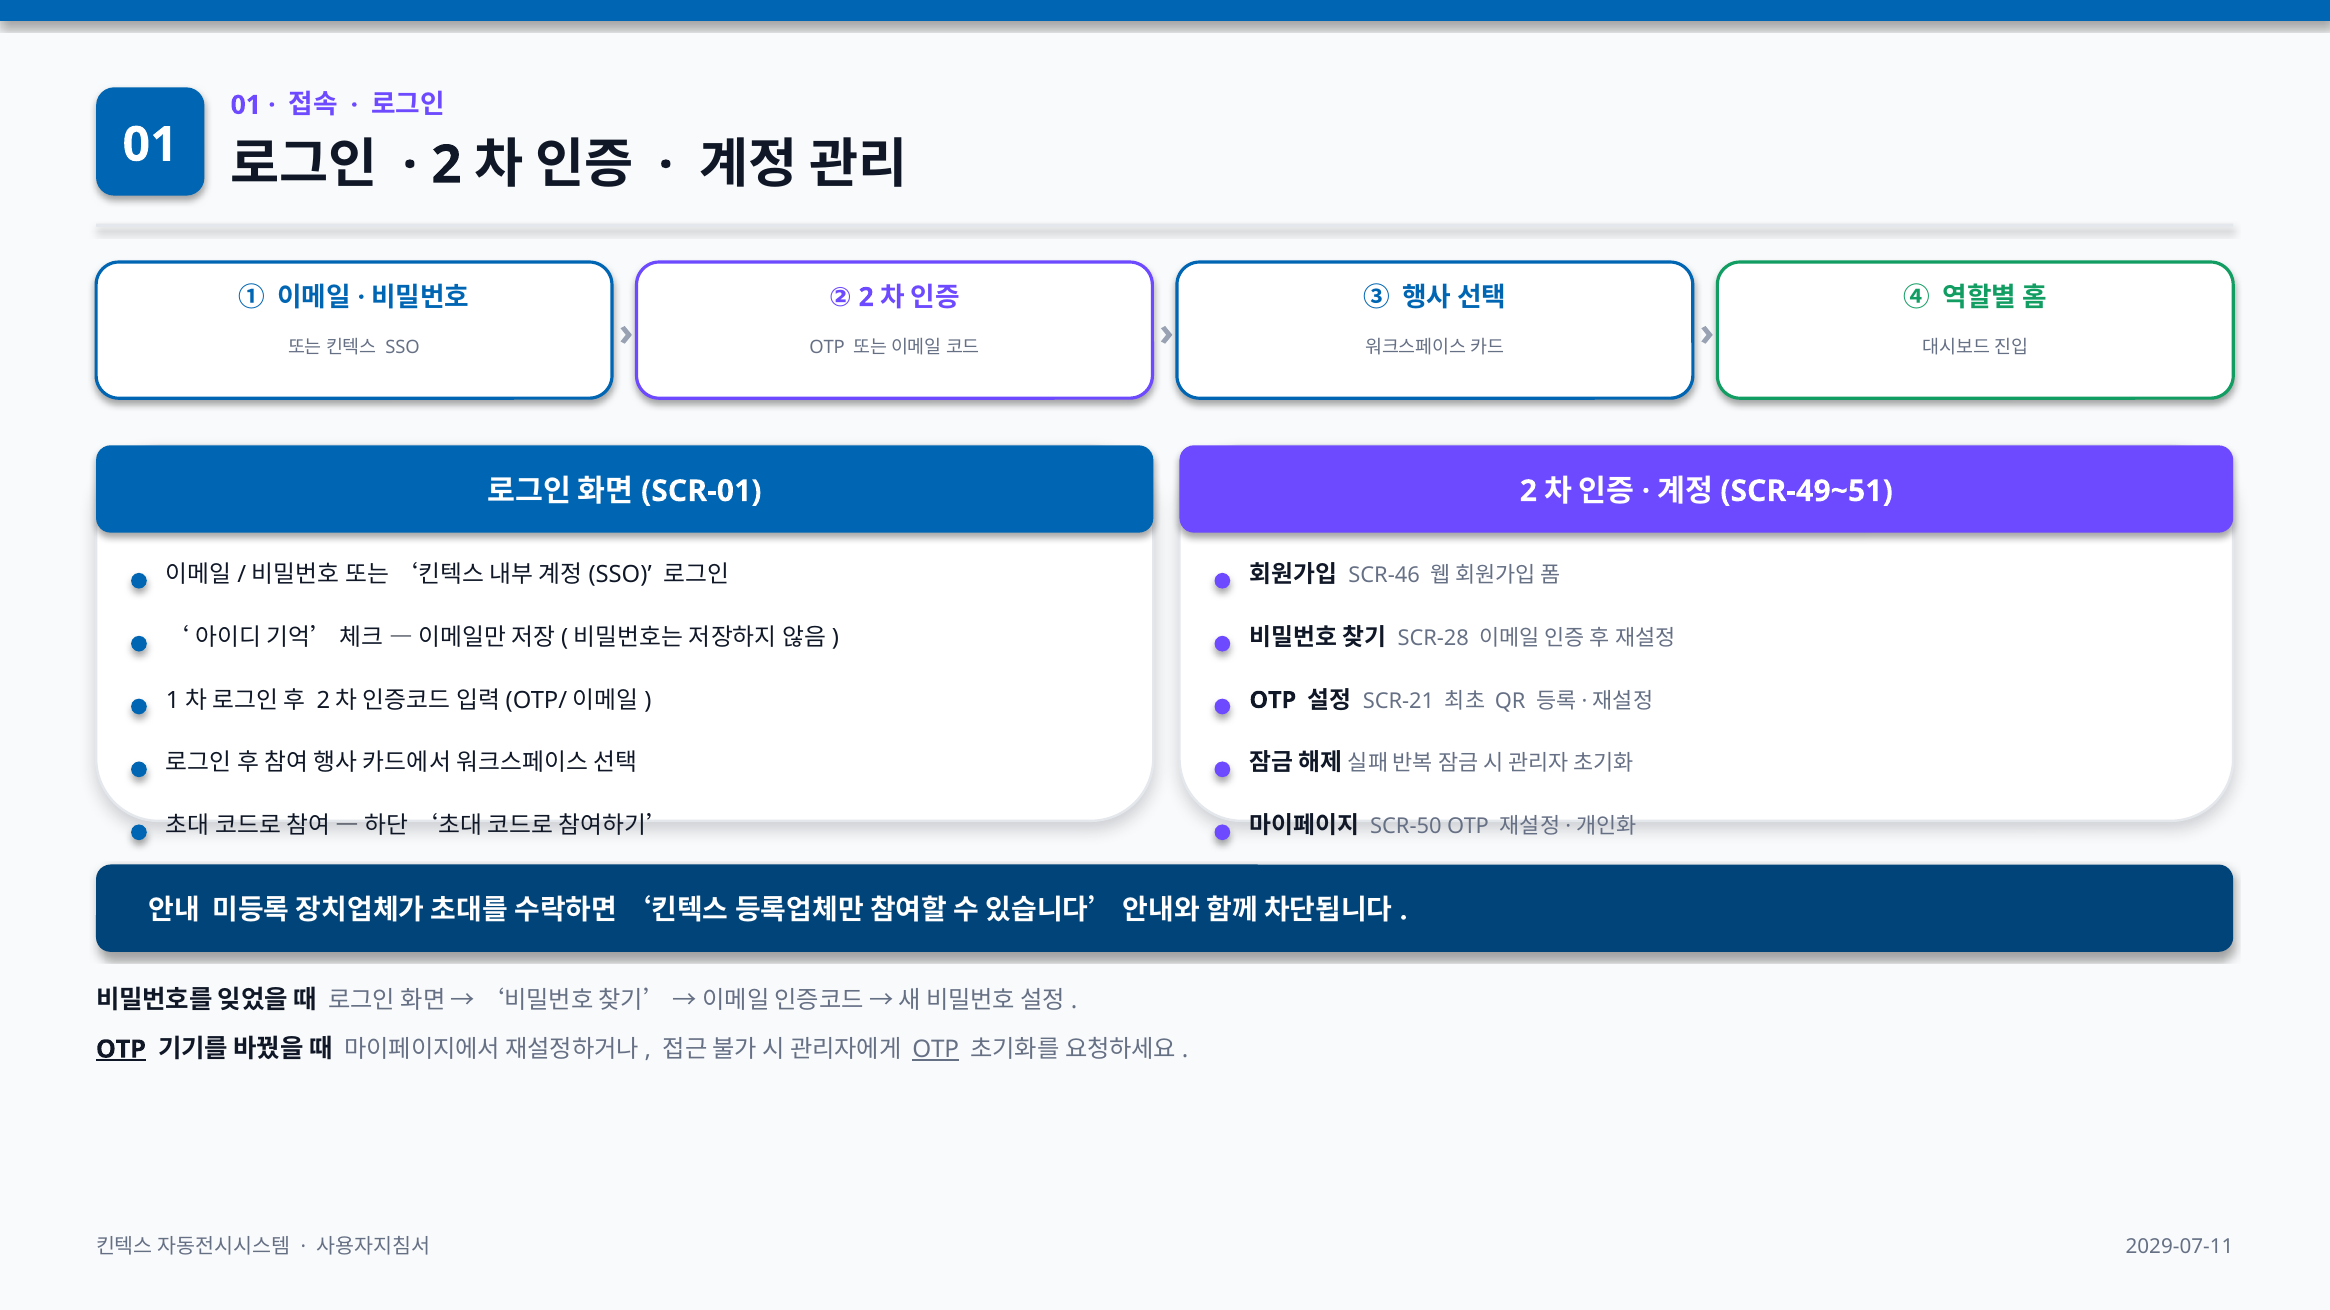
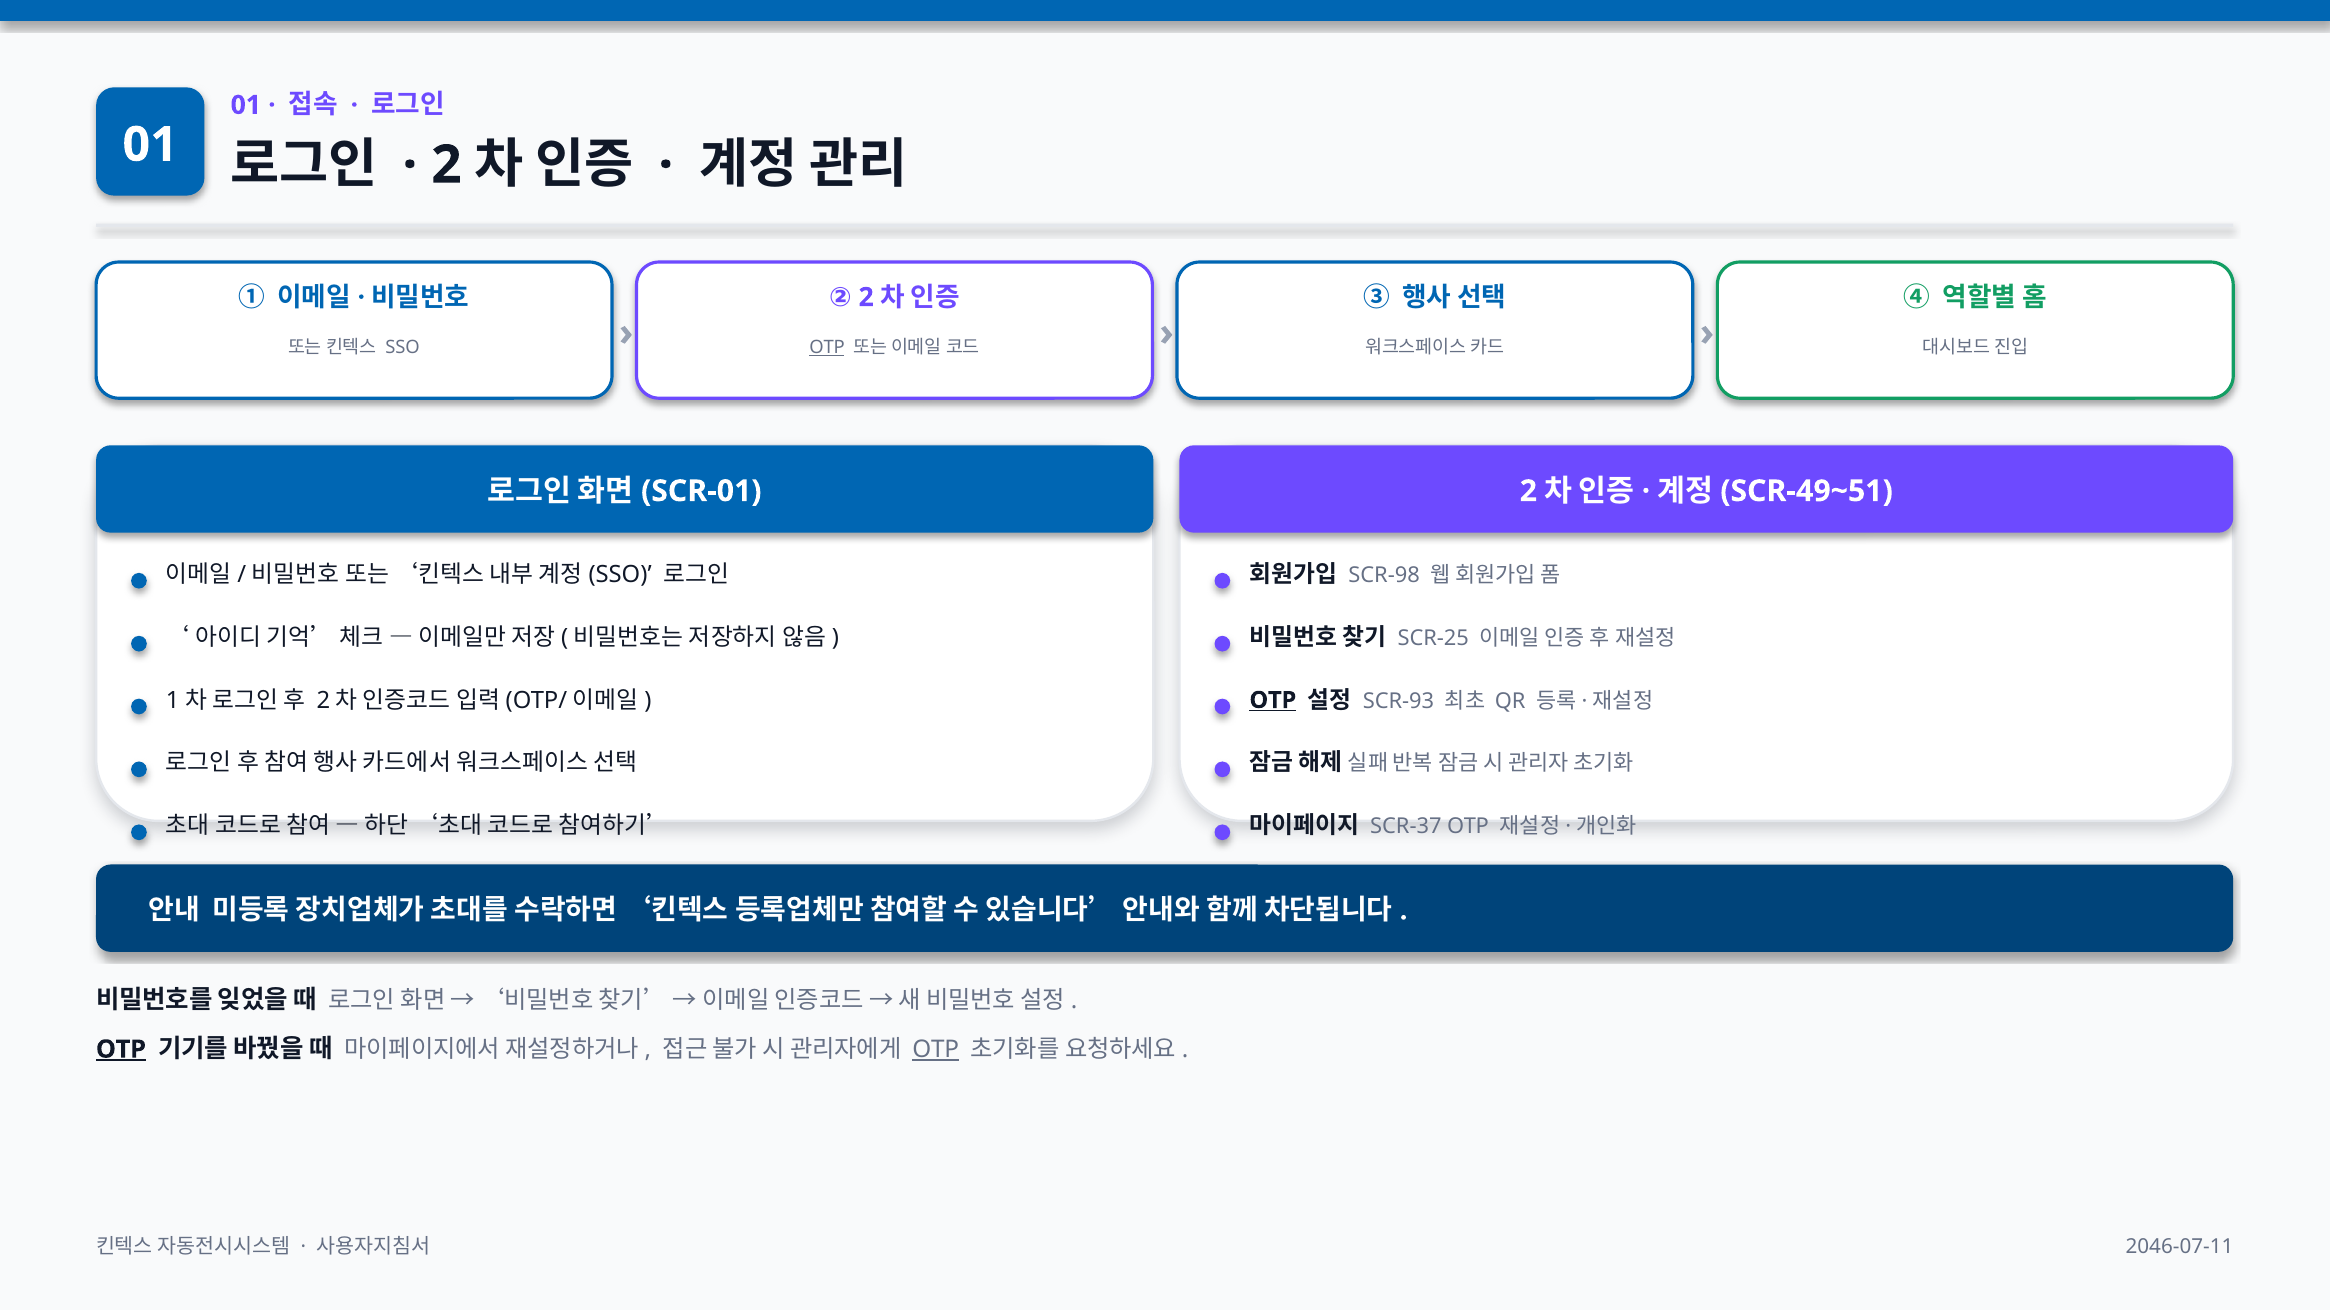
OTP at (827, 348) underline: none -> present
SCR-46: SCR-46 -> SCR-98
SCR-28: SCR-28 -> SCR-25
OTP at (1273, 700) underline: none -> present
SCR-21: SCR-21 -> SCR-93
SCR-50: SCR-50 -> SCR-37
2029-07-11: 2029-07-11 -> 2046-07-11
